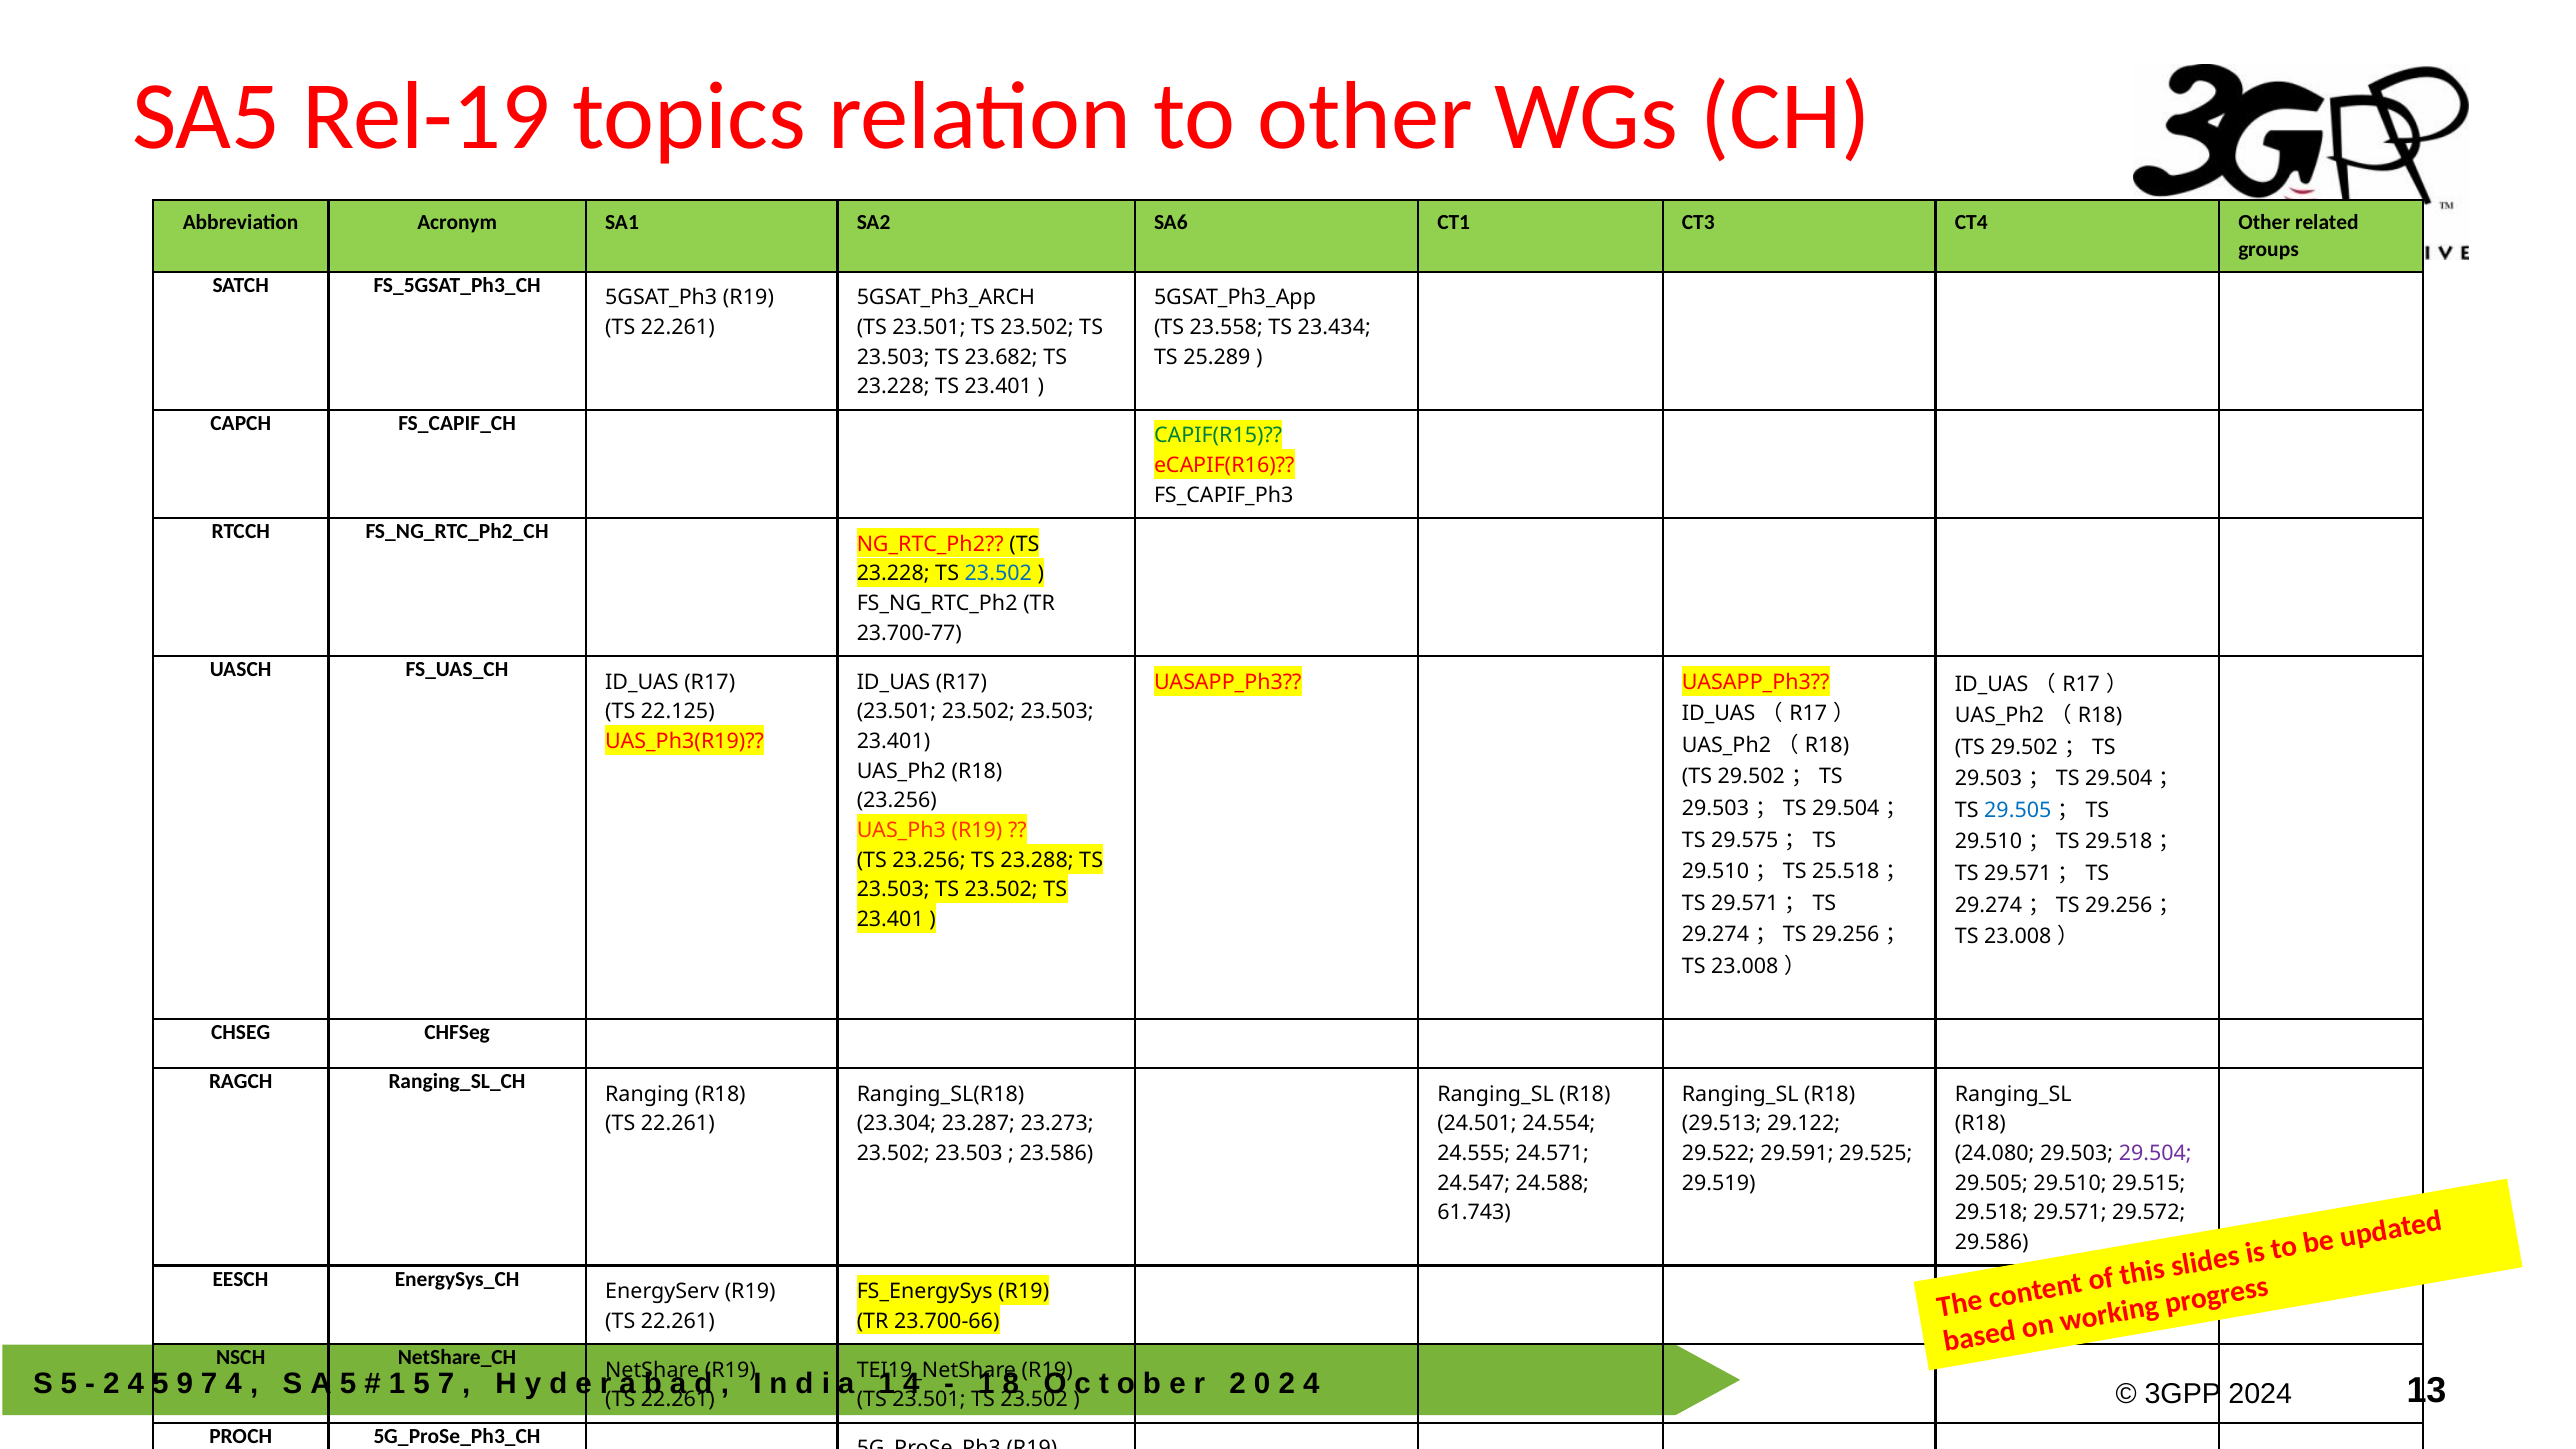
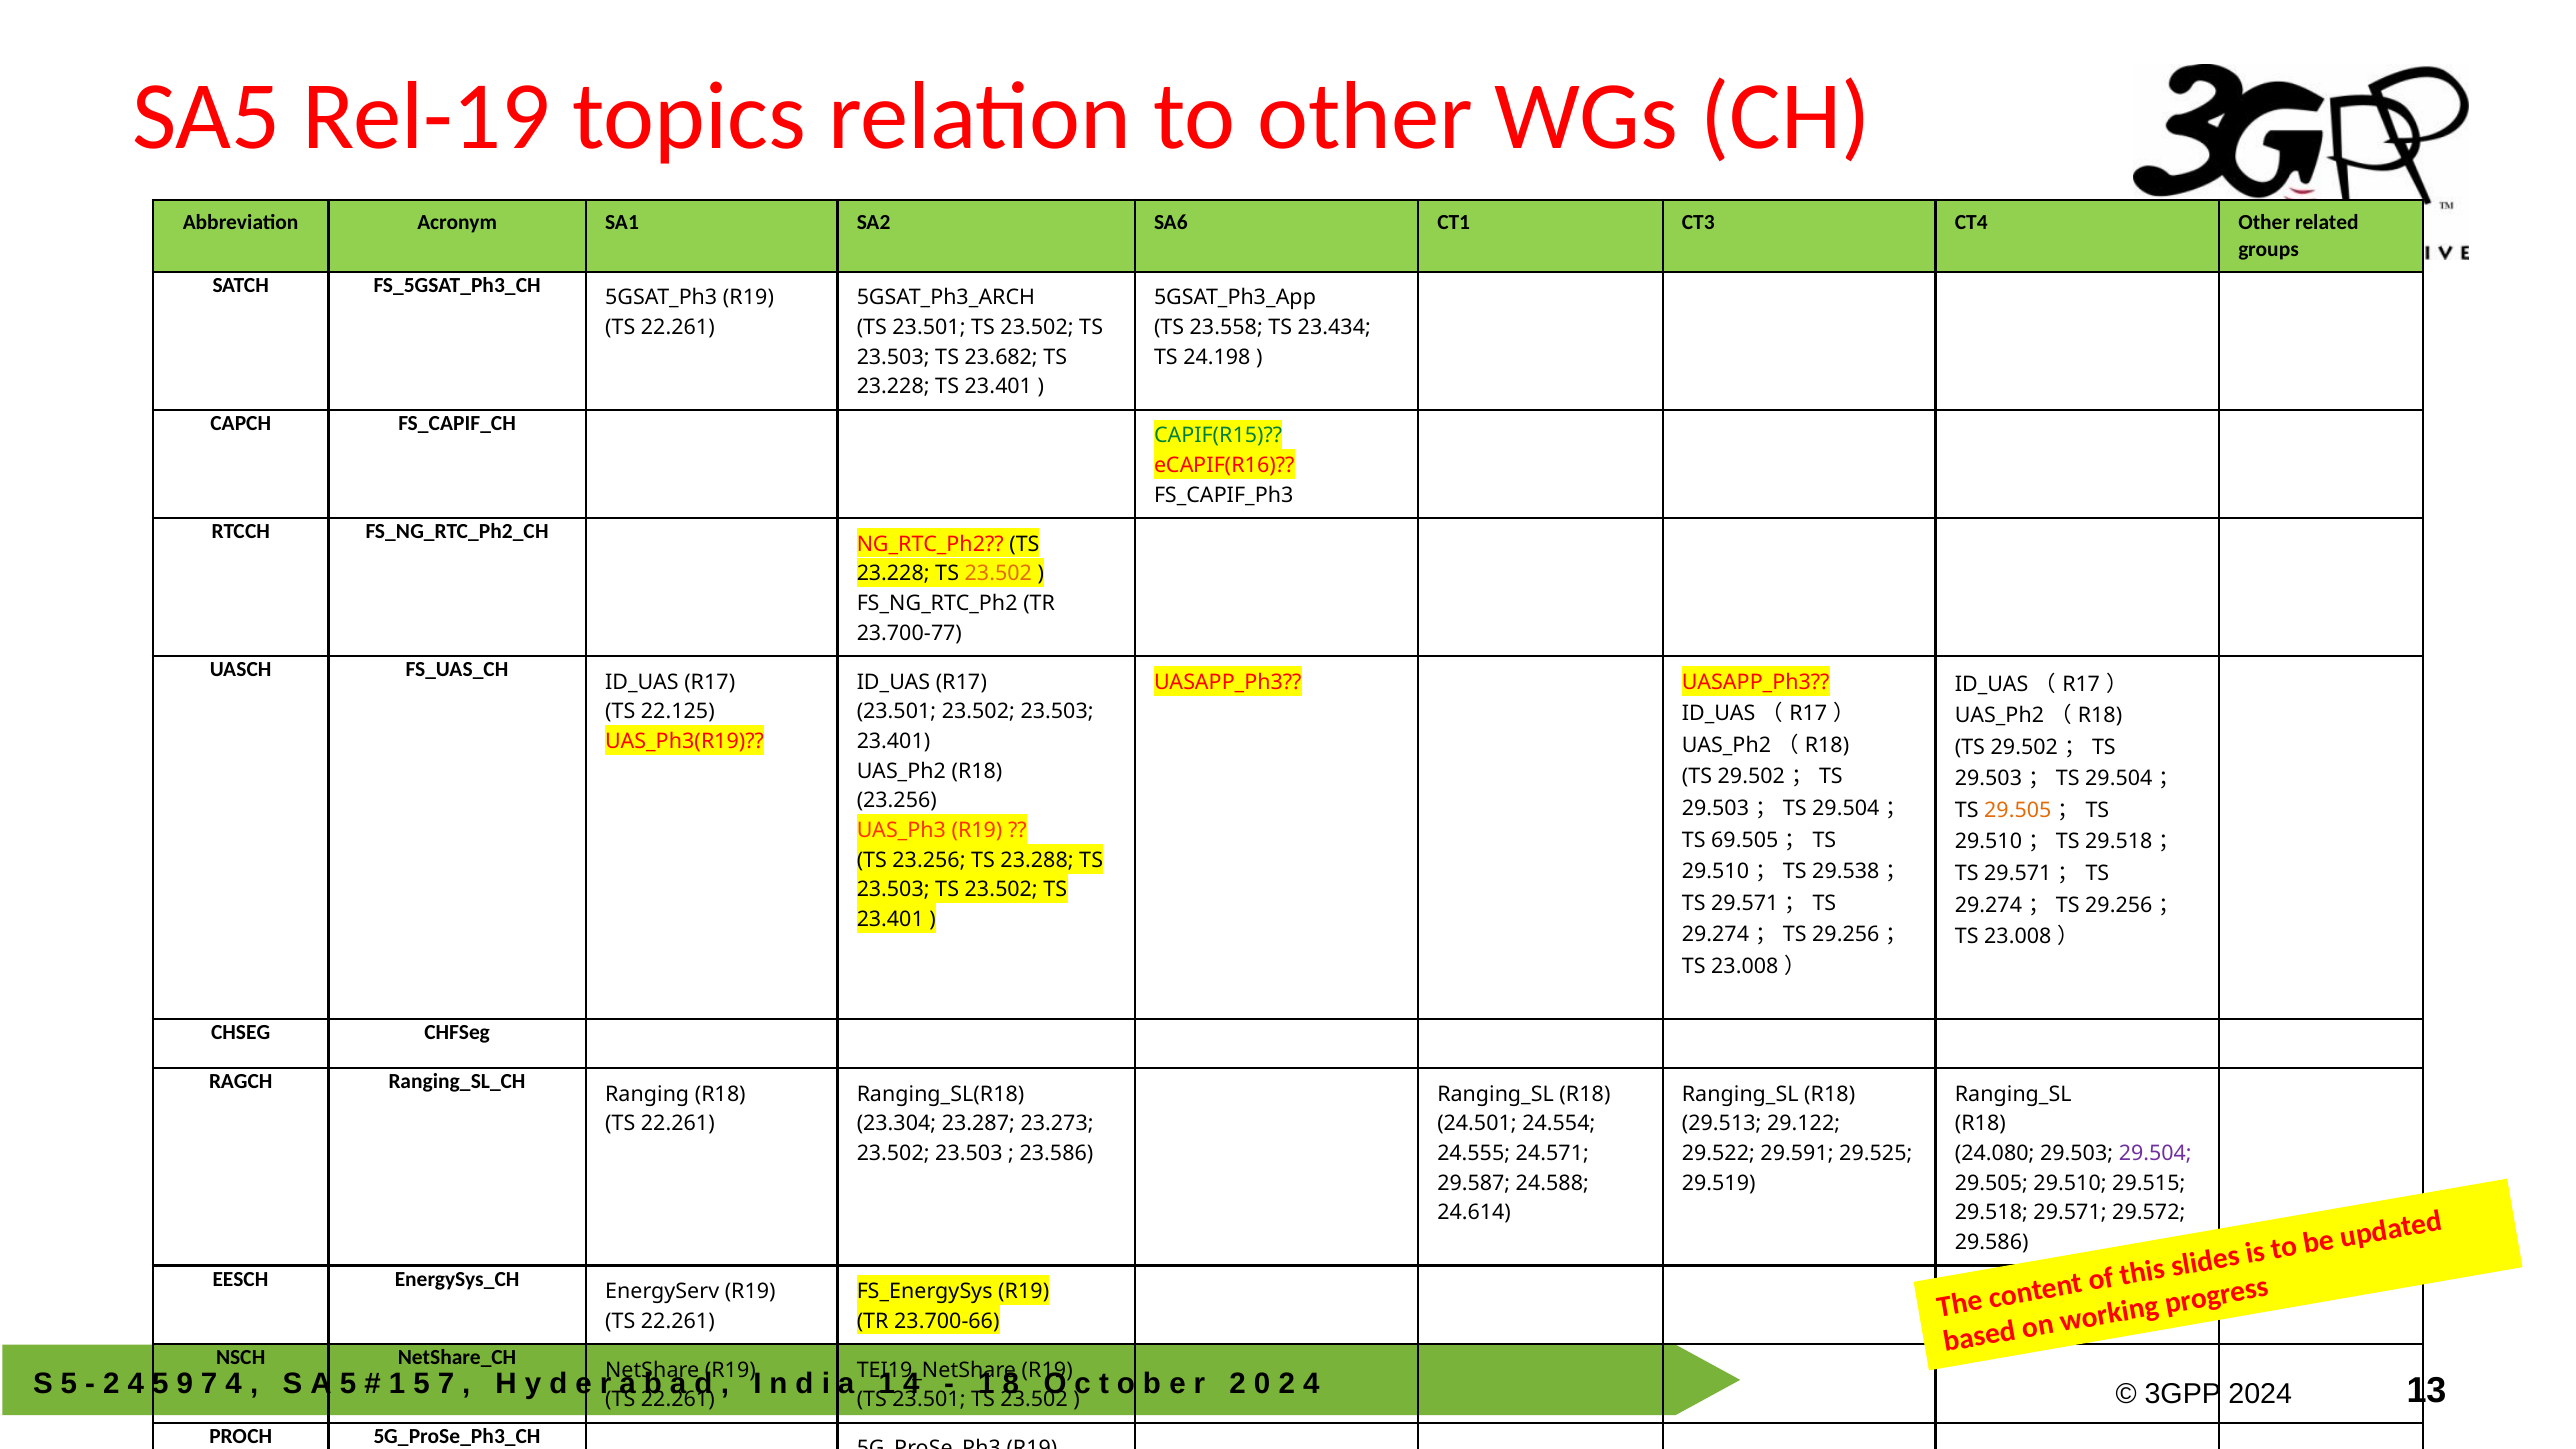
25.289: 25.289 -> 24.198
23.502 at (998, 574) colour: blue -> orange
29.505 at (2018, 810) colour: blue -> orange
29.575: 29.575 -> 69.505
25.518: 25.518 -> 29.538
24.547: 24.547 -> 29.587
61.743: 61.743 -> 24.614
